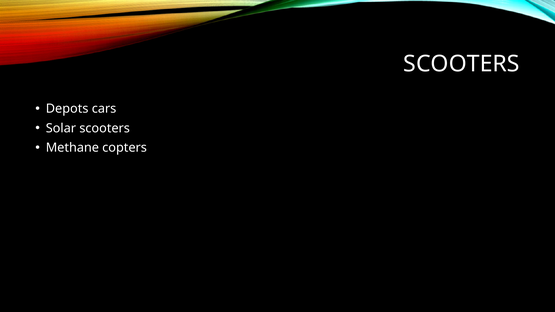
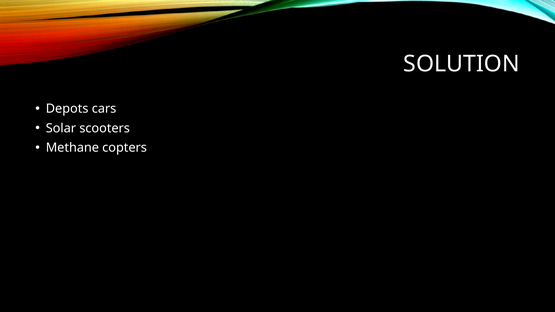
SCOOTERS at (461, 64): SCOOTERS -> SOLUTION
